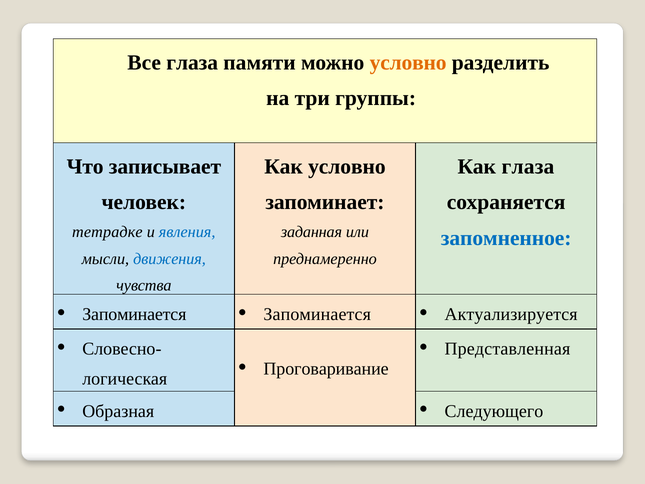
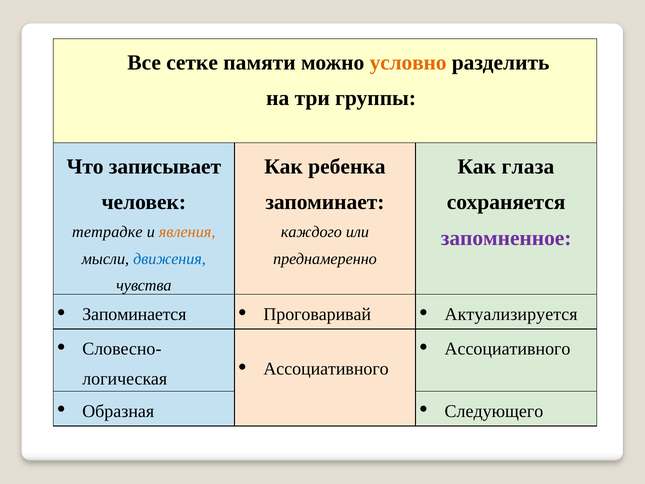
Все глаза: глаза -> сетке
Как условно: условно -> ребенка
явления colour: blue -> orange
заданная: заданная -> каждого
запомненное colour: blue -> purple
Запоминается at (317, 314): Запоминается -> Проговаривай
Представленная at (507, 349): Представленная -> Ассоциативного
Проговаривание at (326, 369): Проговаривание -> Ассоциативного
